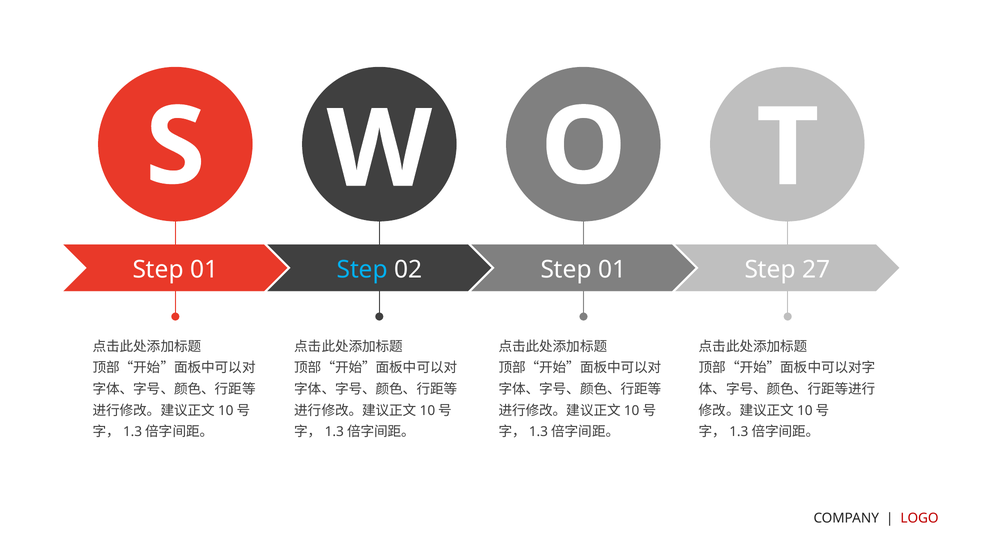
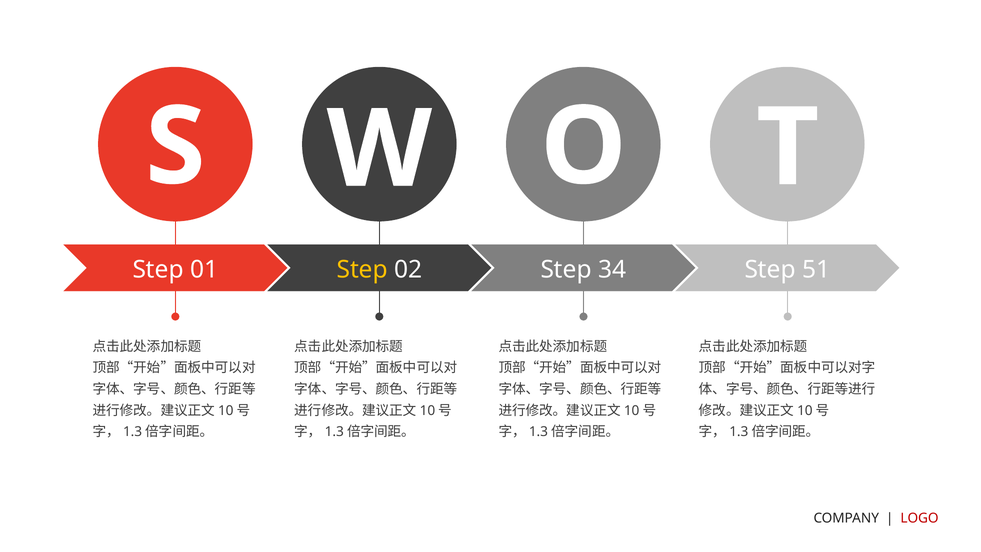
Step at (362, 269) colour: light blue -> yellow
02 Step 01: 01 -> 34
27: 27 -> 51
